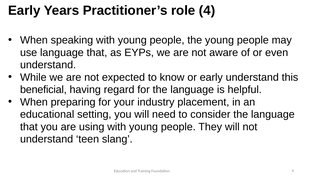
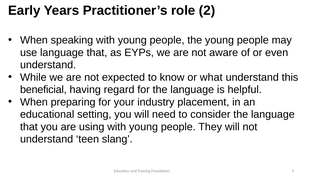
role 4: 4 -> 2
or early: early -> what
